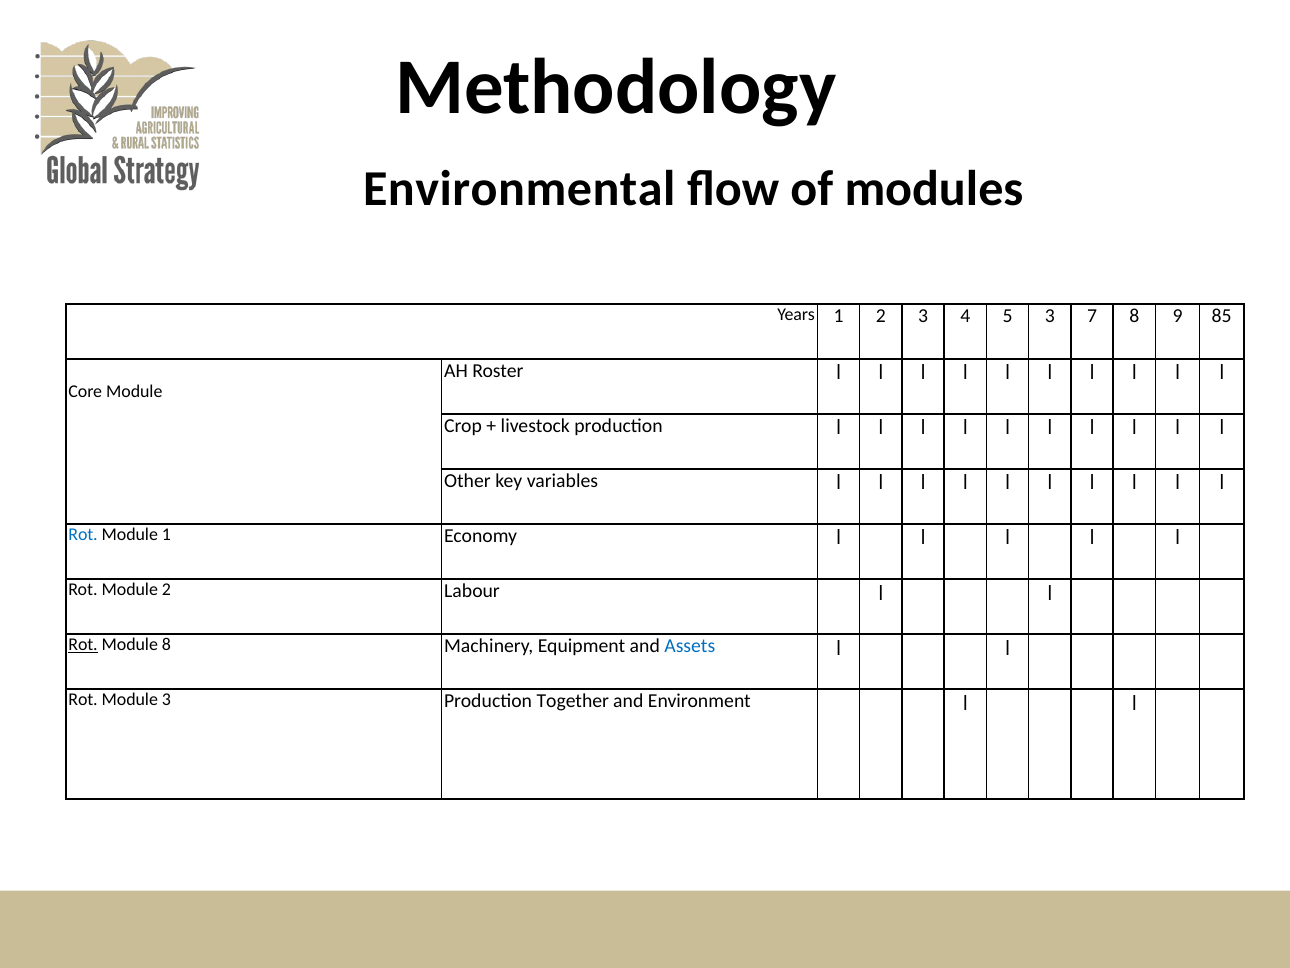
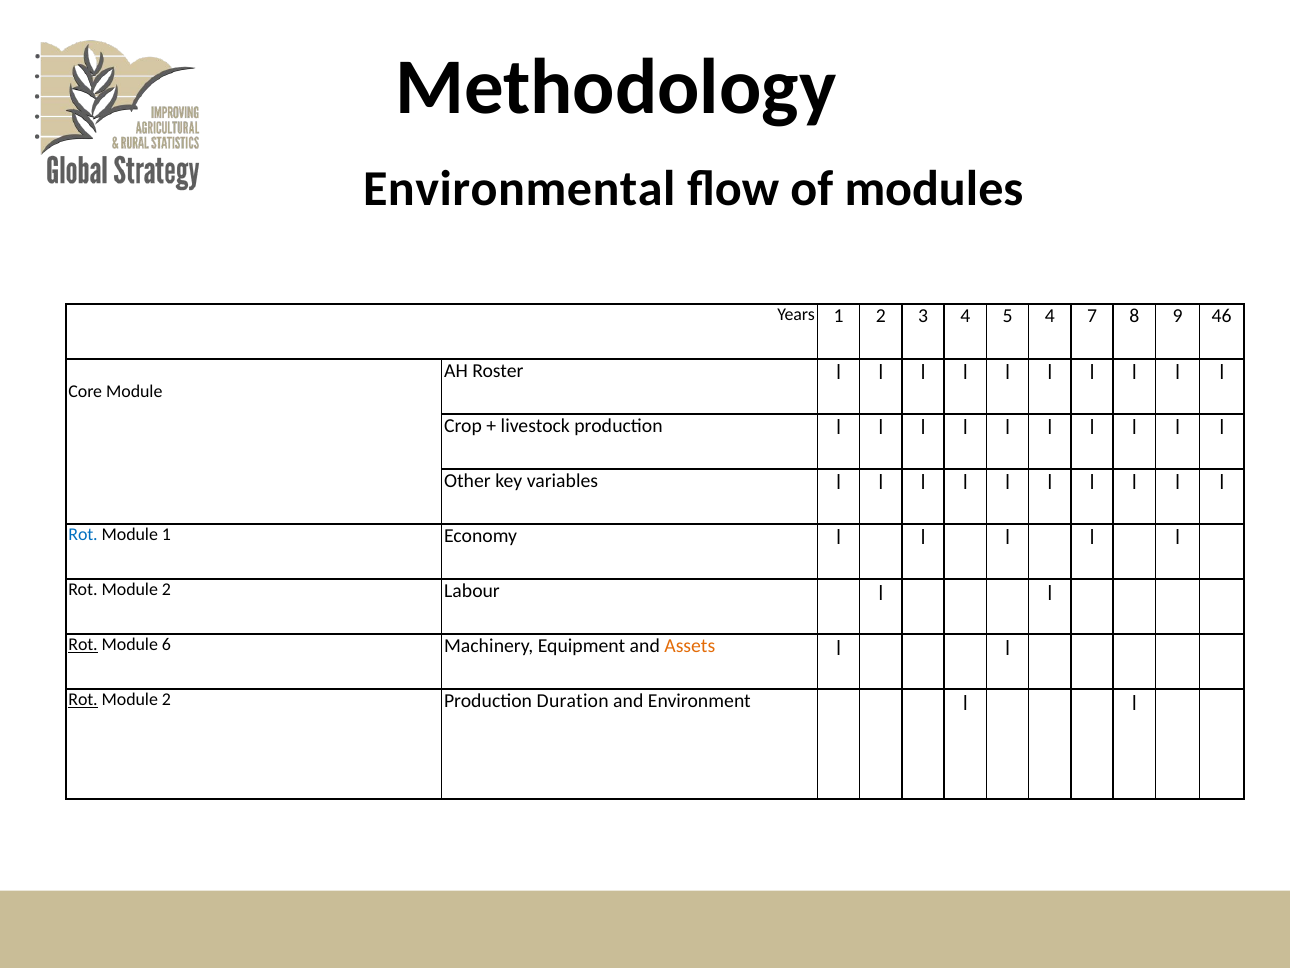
5 3: 3 -> 4
85: 85 -> 46
Module 8: 8 -> 6
Assets colour: blue -> orange
Rot at (83, 700) underline: none -> present
3 at (167, 700): 3 -> 2
Together: Together -> Duration
